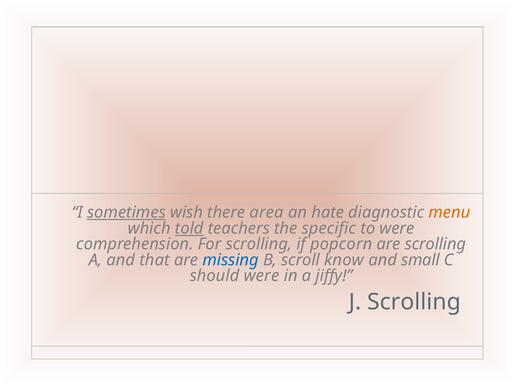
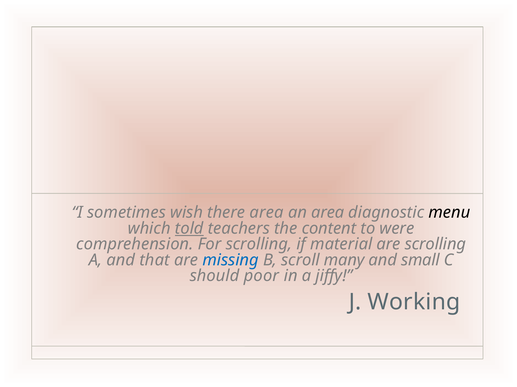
sometimes underline: present -> none
an hate: hate -> area
menu colour: orange -> black
specific: specific -> content
popcorn: popcorn -> material
know: know -> many
should were: were -> poor
J Scrolling: Scrolling -> Working
